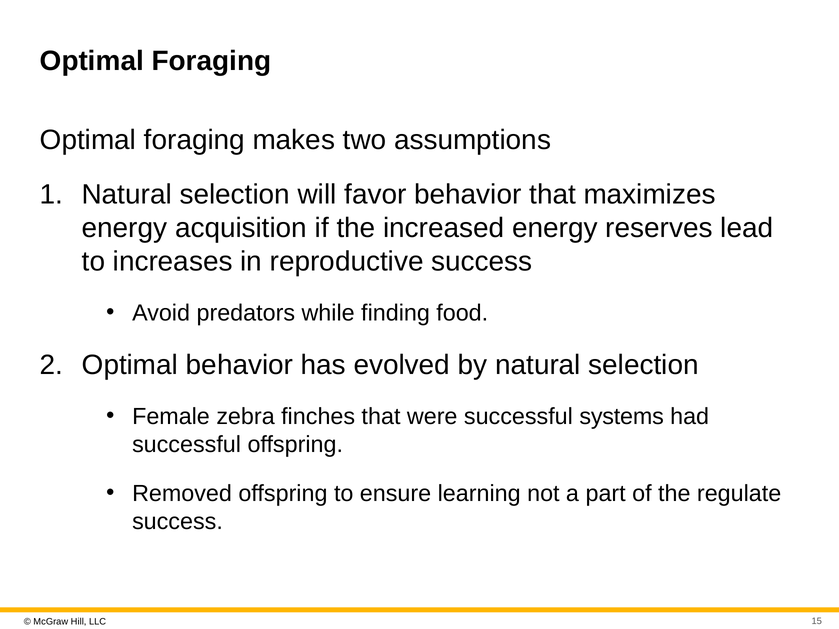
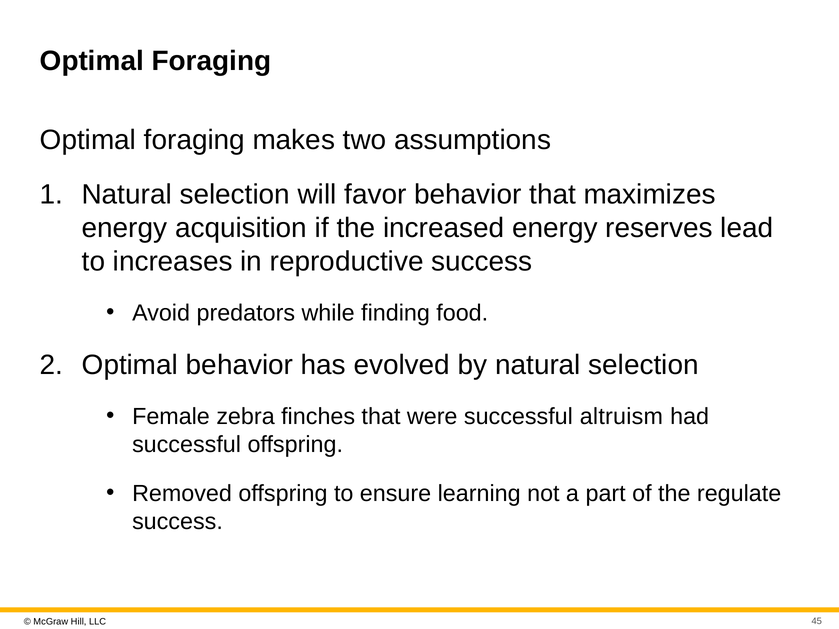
systems: systems -> altruism
15: 15 -> 45
